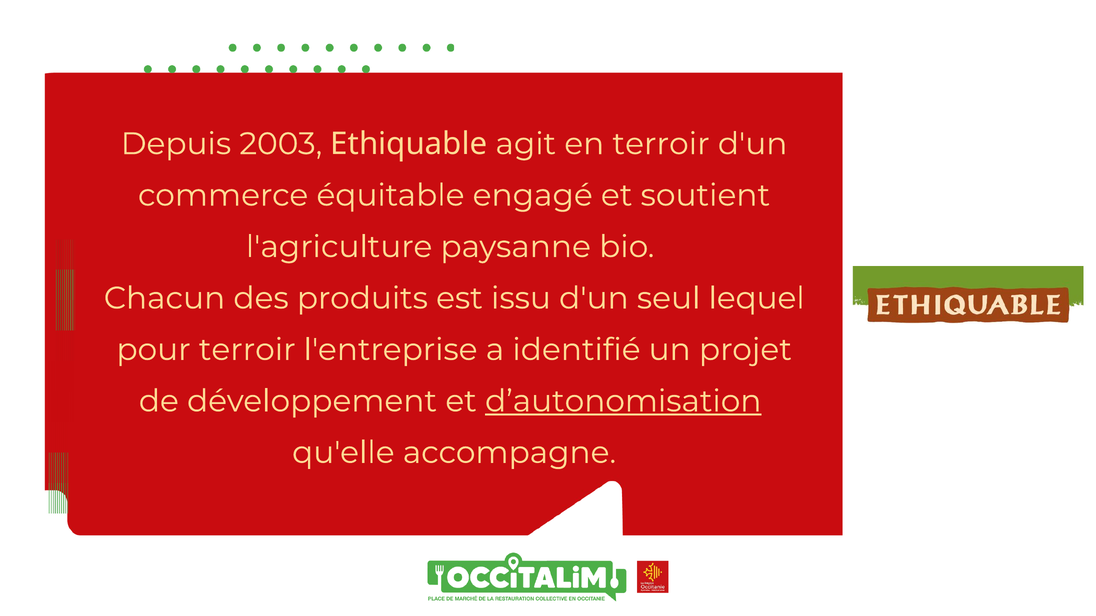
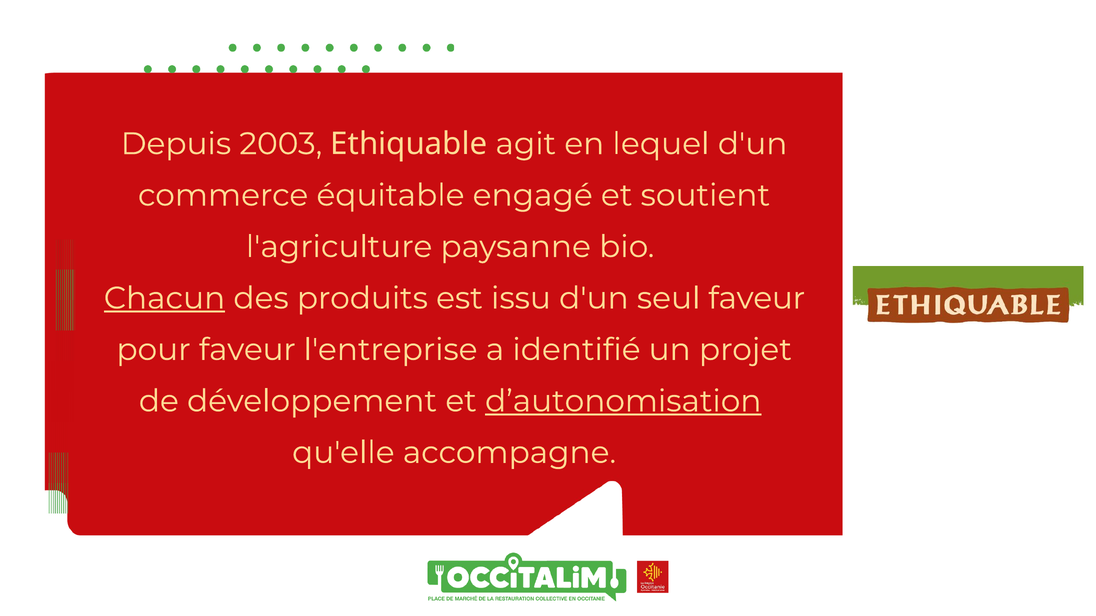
en terroir: terroir -> lequel
Chacun underline: none -> present
seul lequel: lequel -> faveur
pour terroir: terroir -> faveur
